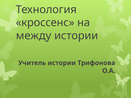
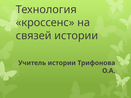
между: между -> связей
